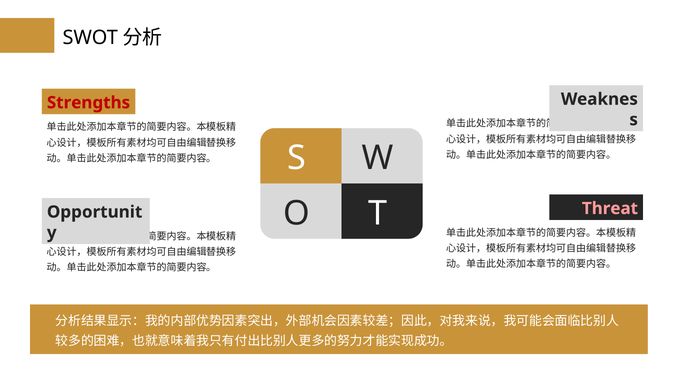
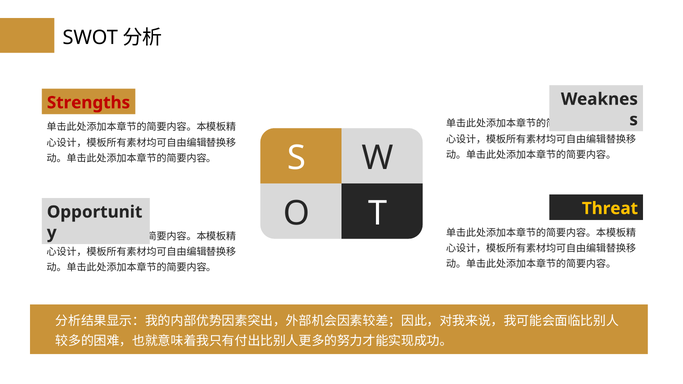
Threat colour: pink -> yellow
